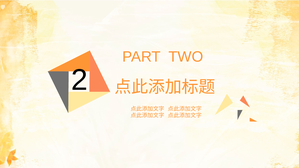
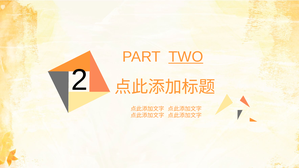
TWO underline: none -> present
